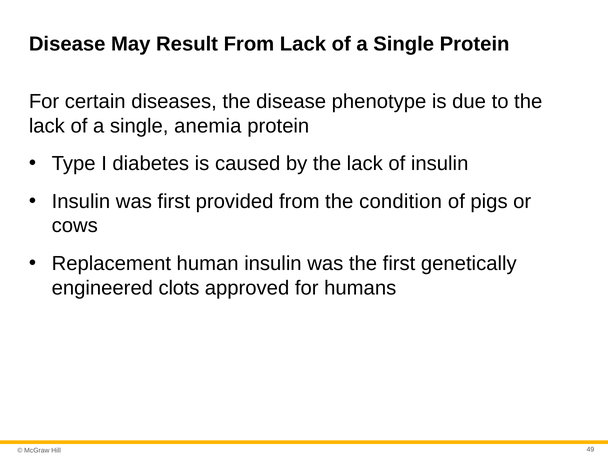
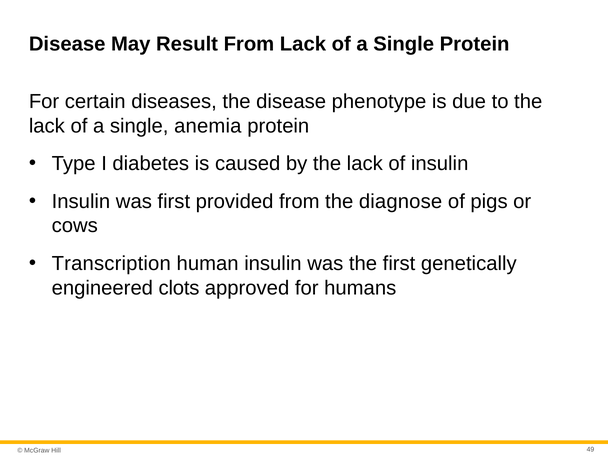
condition: condition -> diagnose
Replacement: Replacement -> Transcription
